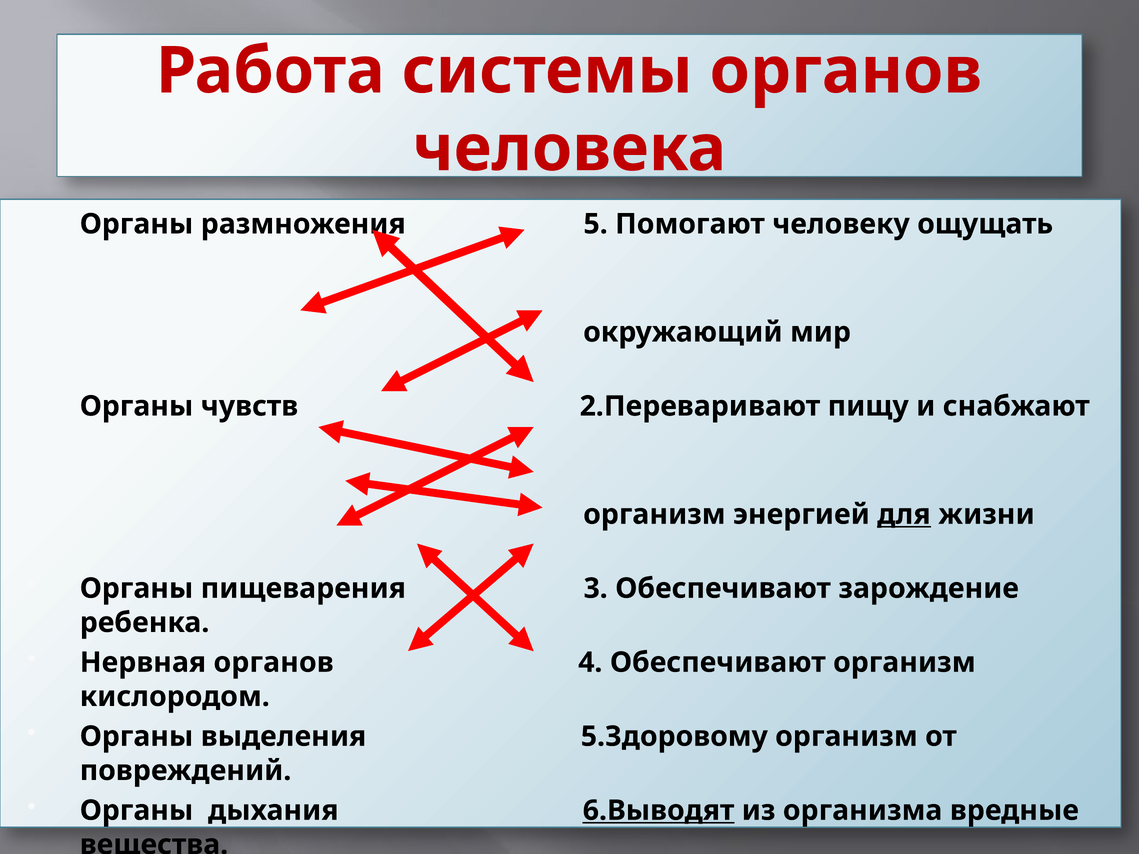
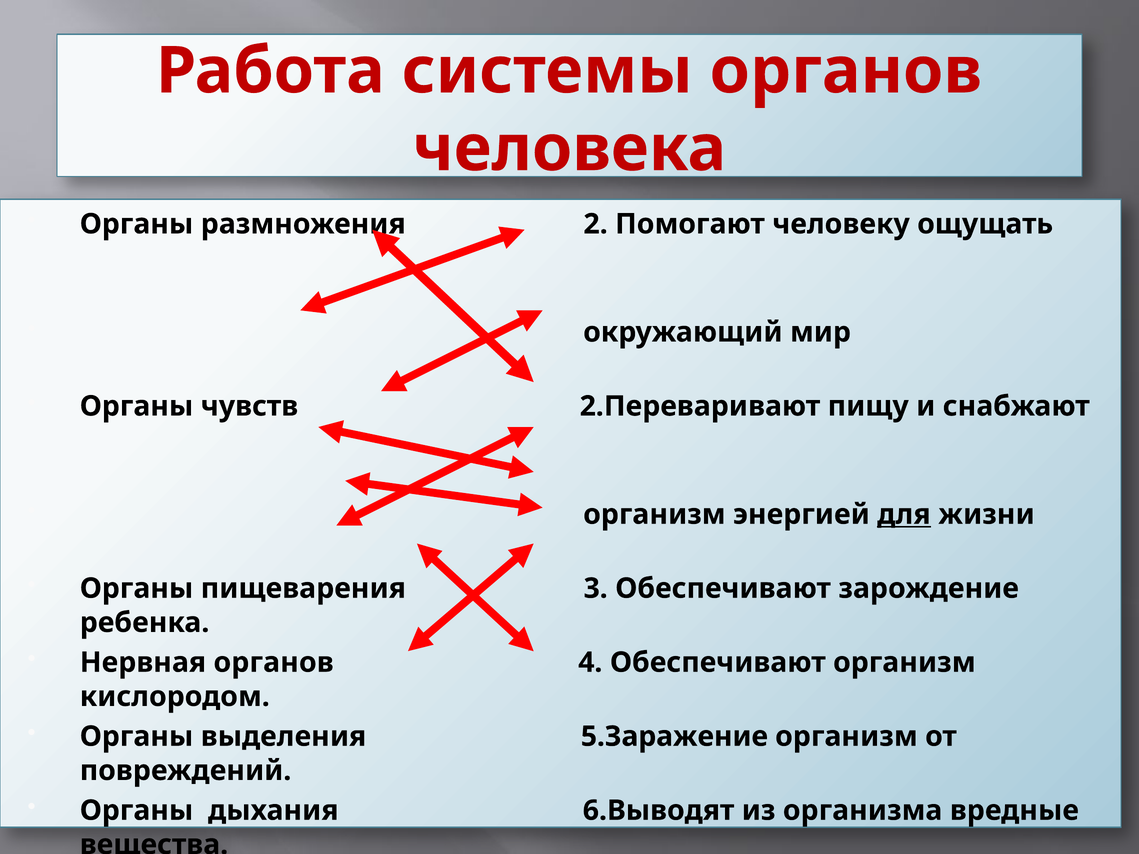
5: 5 -> 2
5.Здоровому: 5.Здоровому -> 5.Заражение
6.Выводят underline: present -> none
